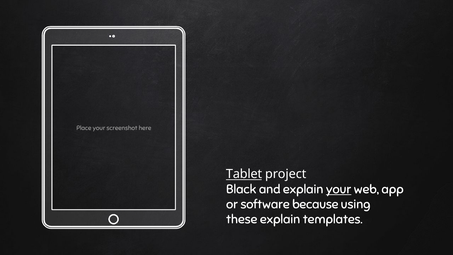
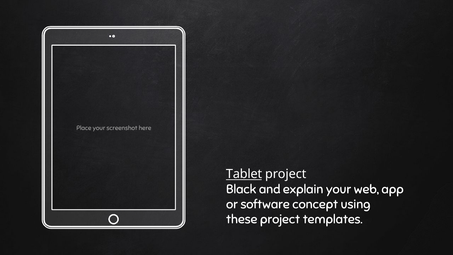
your at (339, 189) underline: present -> none
because: because -> concept
these explain: explain -> project
